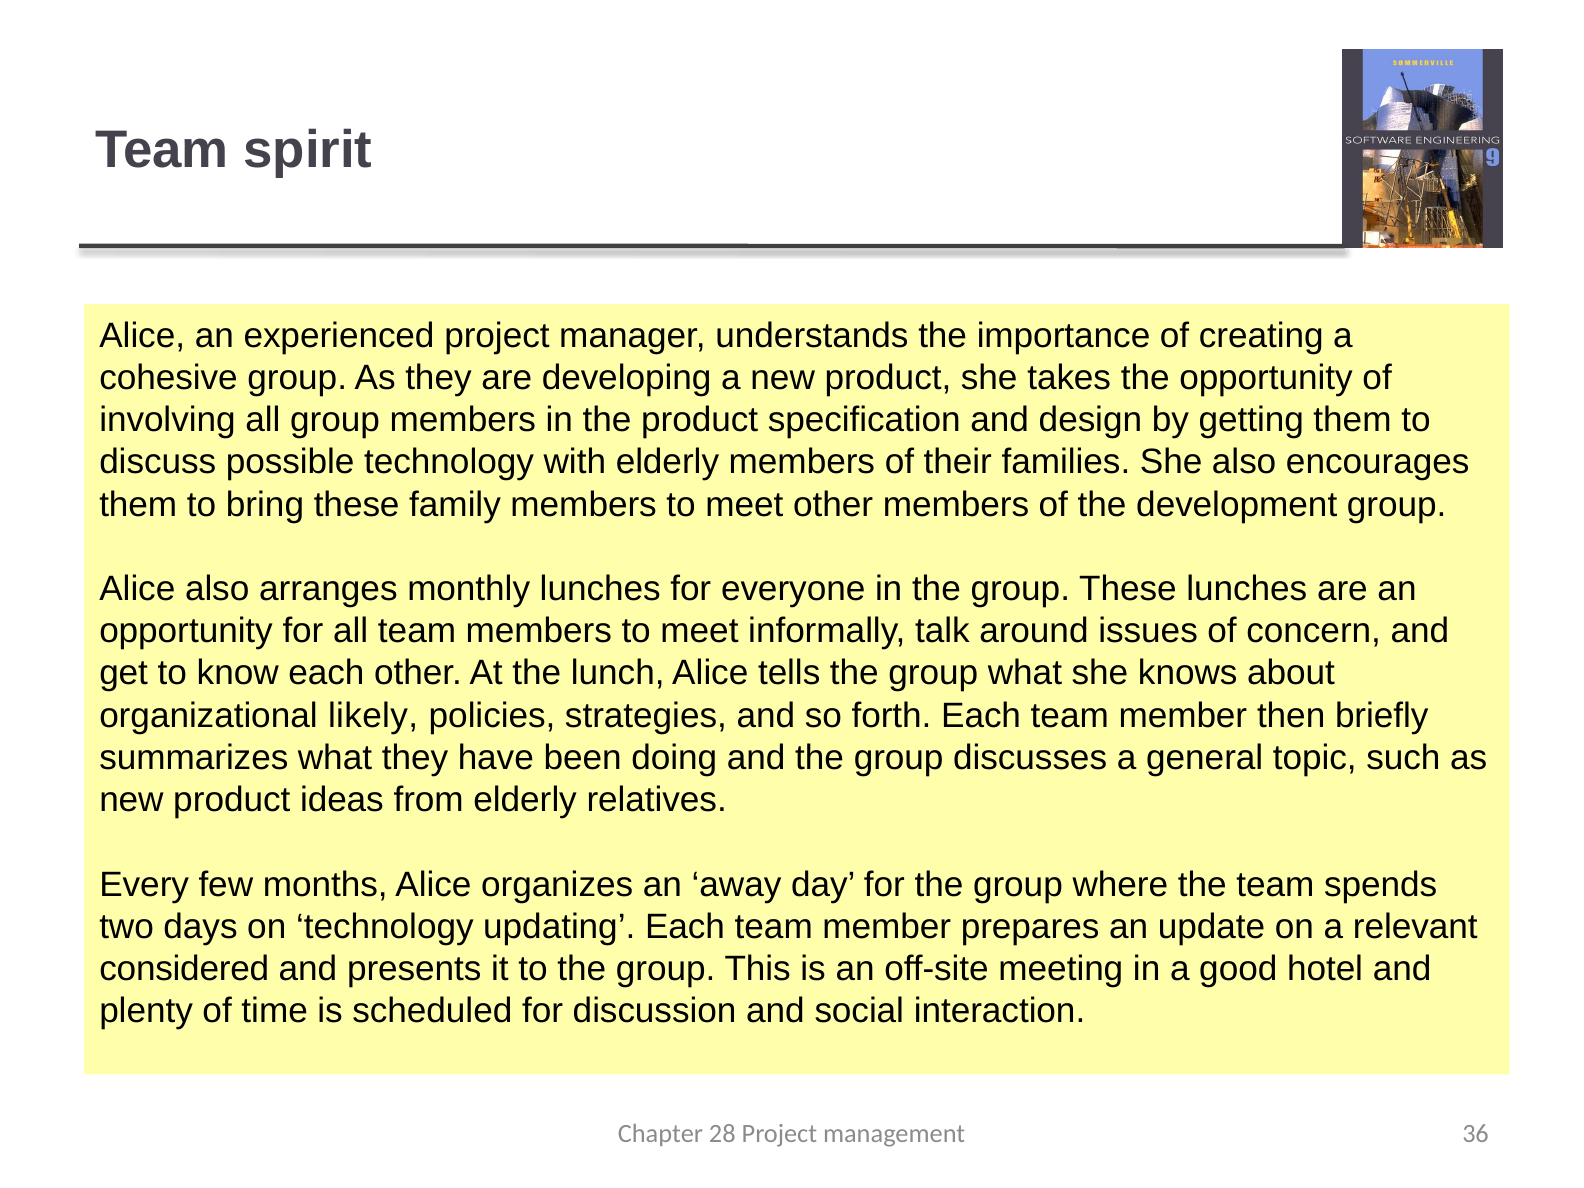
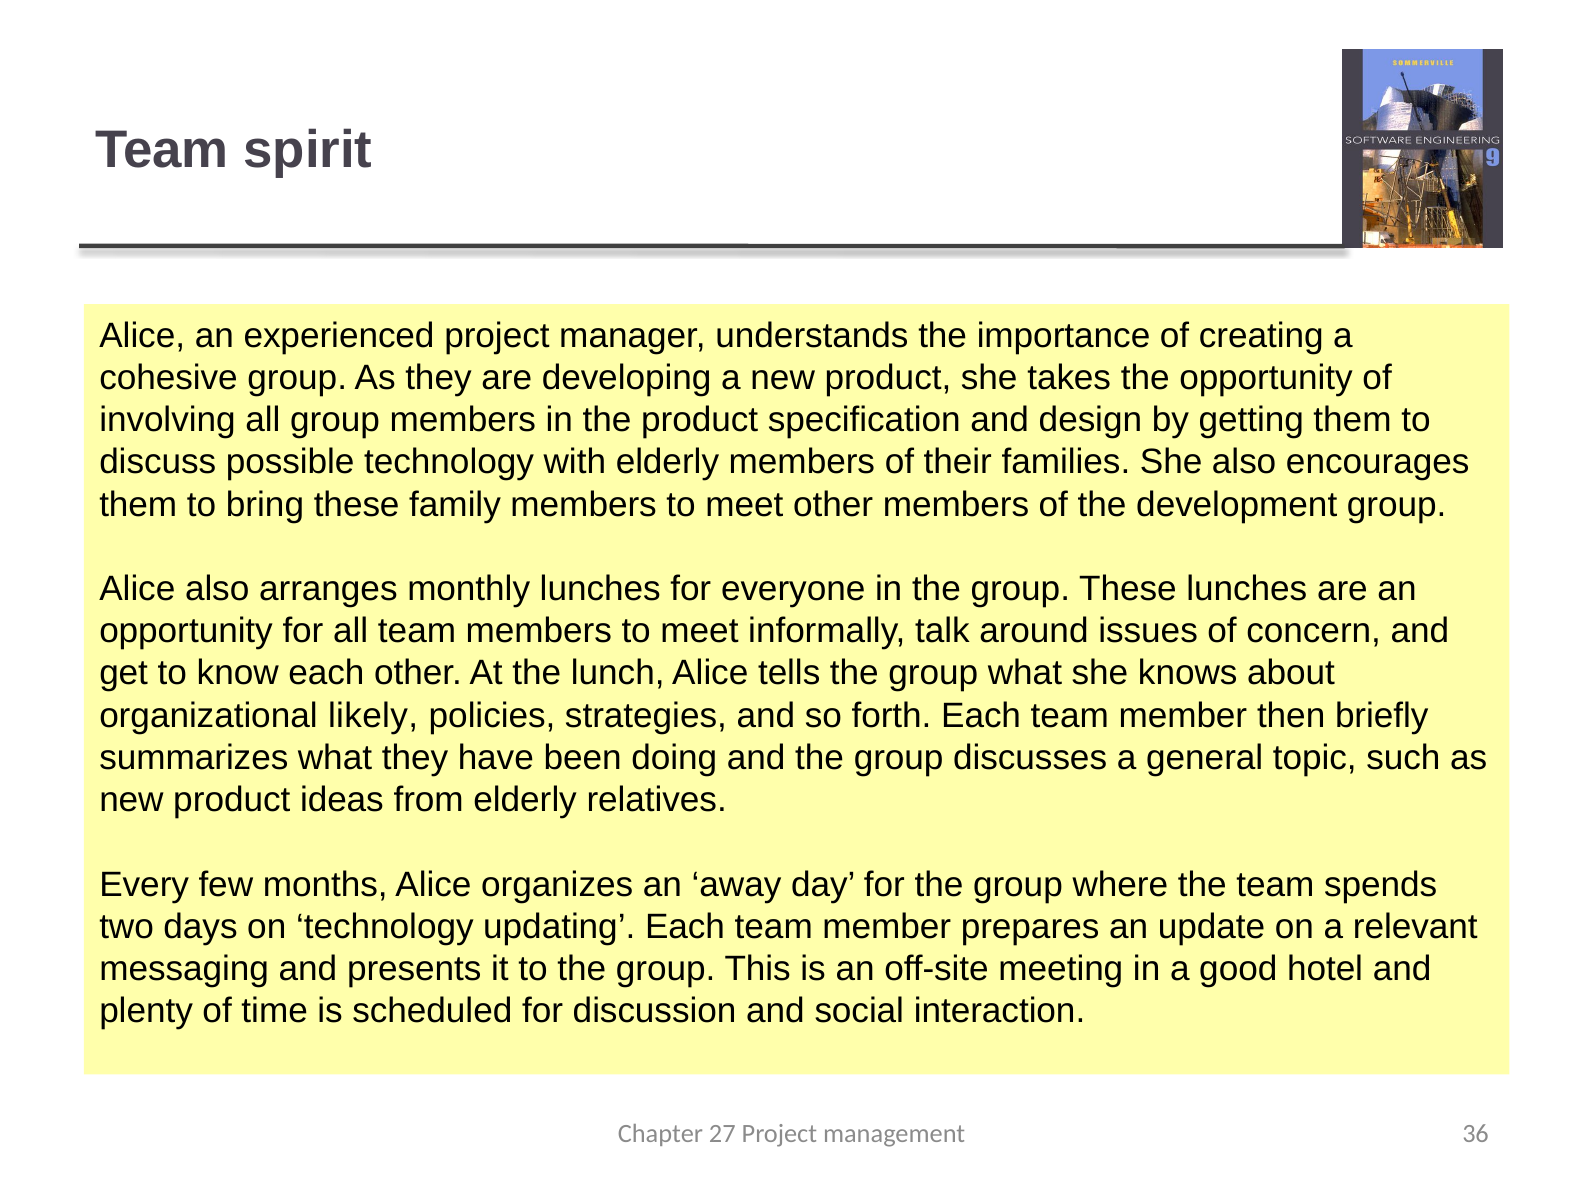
considered: considered -> messaging
28: 28 -> 27
